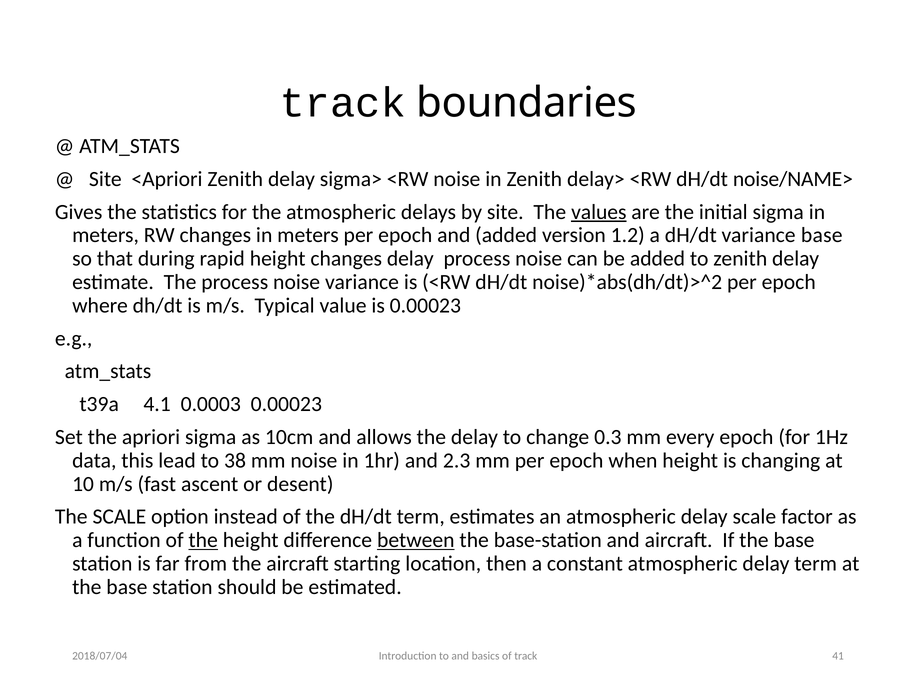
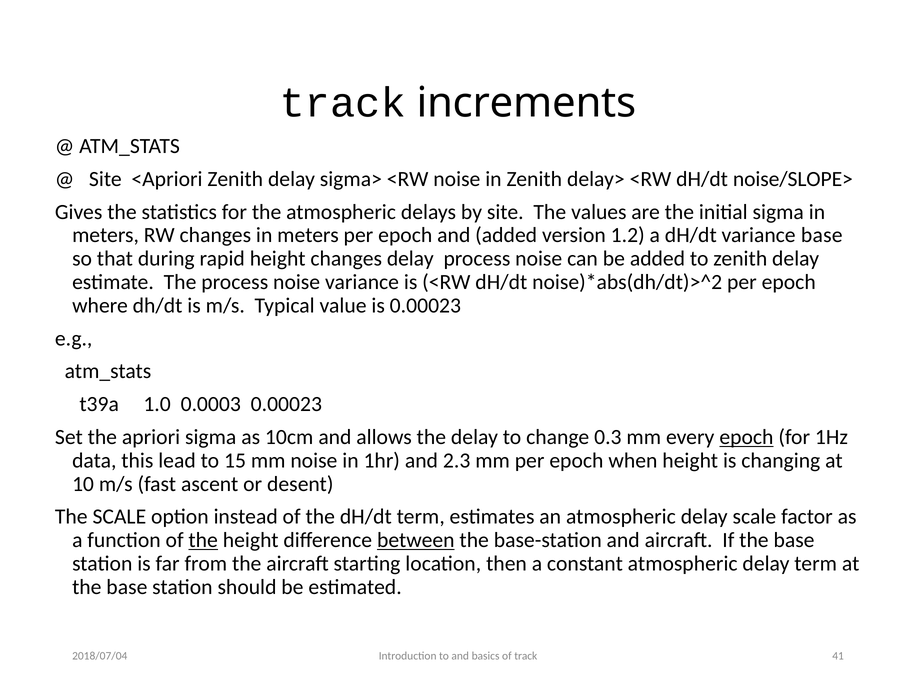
boundaries: boundaries -> increments
noise/NAME>: noise/NAME> -> noise/SLOPE>
values underline: present -> none
4.1: 4.1 -> 1.0
epoch at (746, 437) underline: none -> present
38: 38 -> 15
